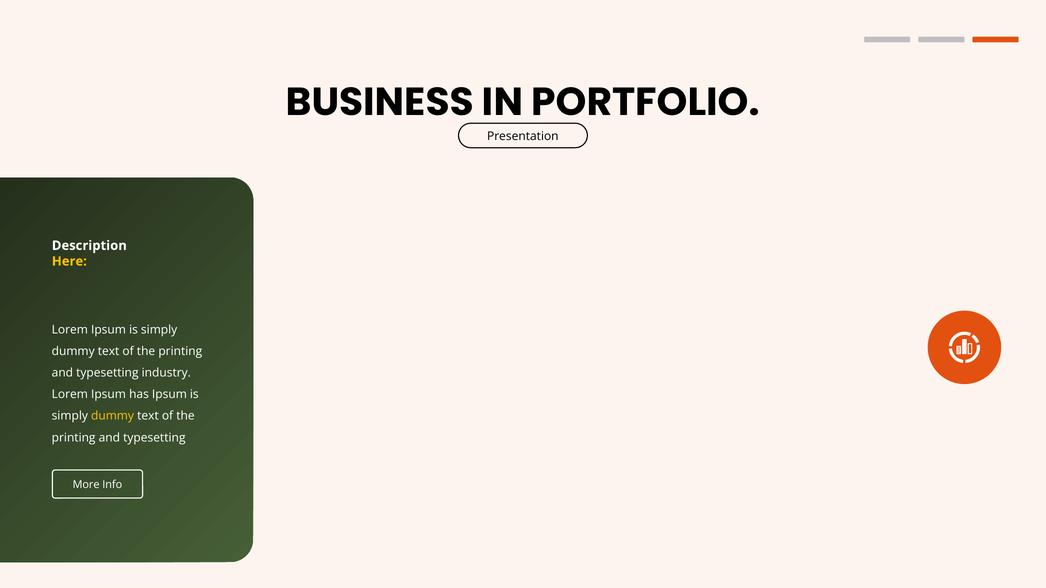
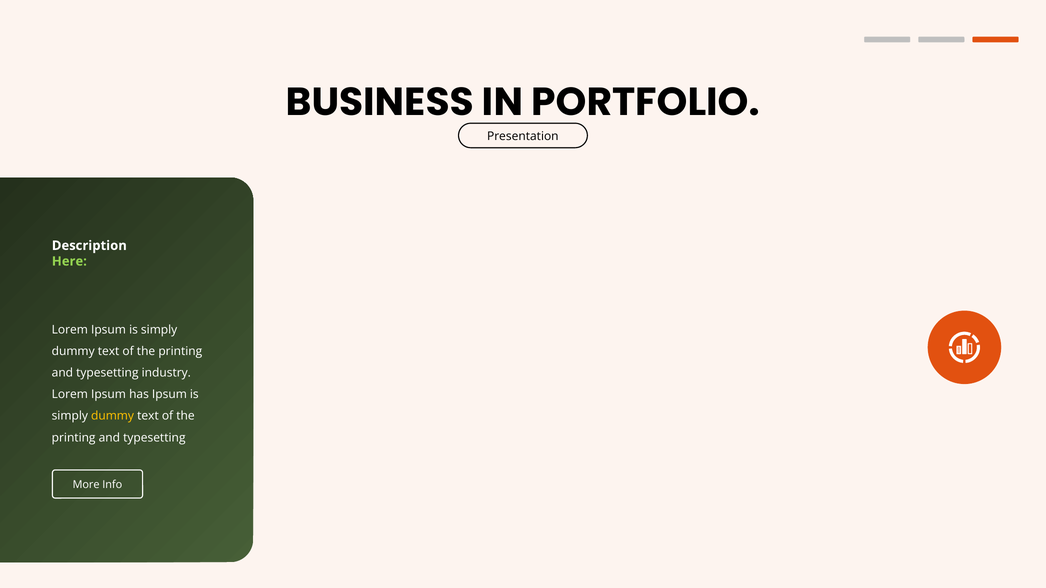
Here colour: yellow -> light green
